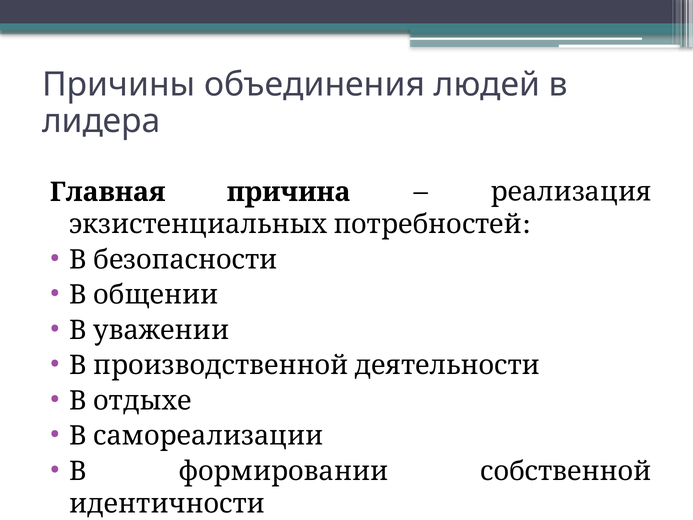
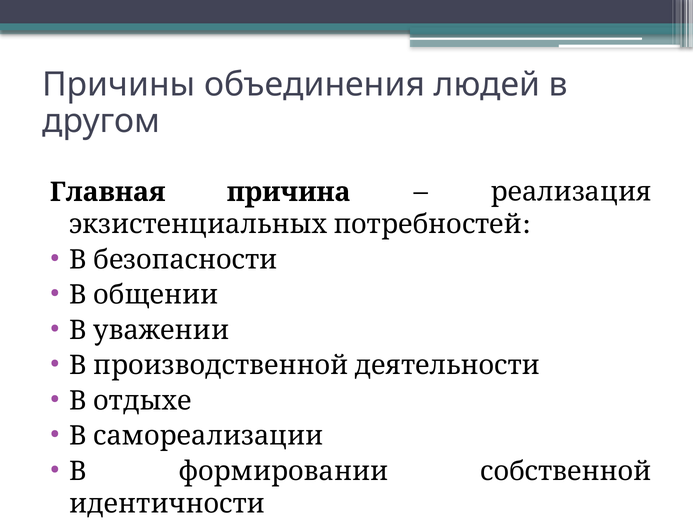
лидера: лидера -> другом
